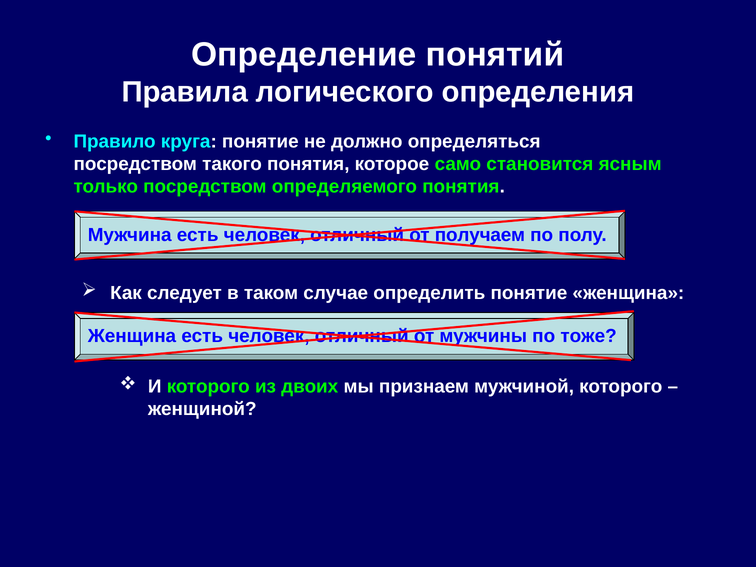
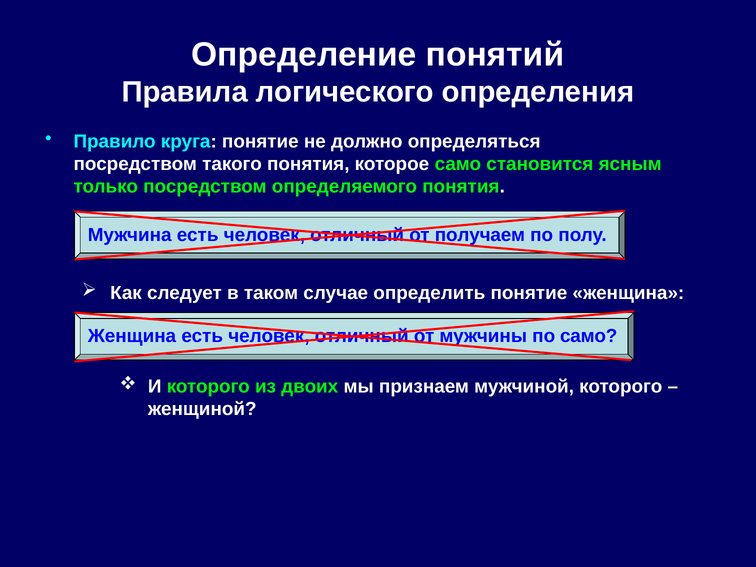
по тоже: тоже -> само
